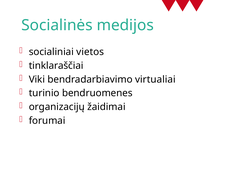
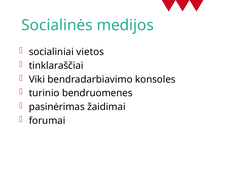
virtualiai: virtualiai -> konsoles
organizacijų: organizacijų -> pasinėrimas
